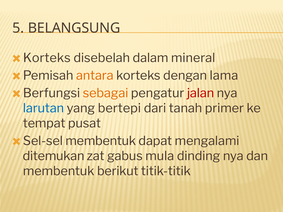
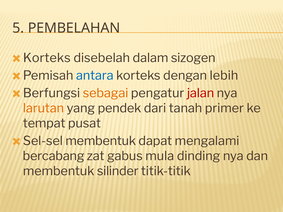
BELANGSUNG: BELANGSUNG -> PEMBELAHAN
mineral: mineral -> sizogen
antara colour: orange -> blue
lama: lama -> lebih
larutan colour: blue -> orange
bertepi: bertepi -> pendek
ditemukan: ditemukan -> bercabang
berikut: berikut -> silinder
